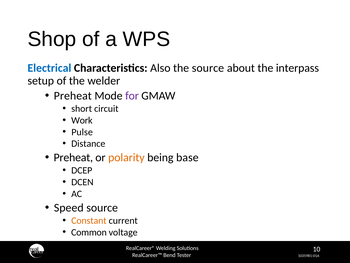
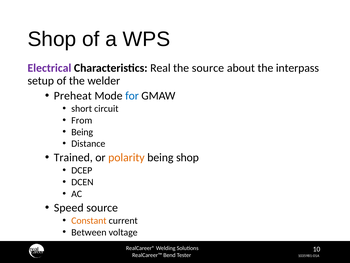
Electrical colour: blue -> purple
Also: Also -> Real
for colour: purple -> blue
Work: Work -> From
Pulse at (82, 132): Pulse -> Being
Preheat at (73, 157): Preheat -> Trained
being base: base -> shop
Common: Common -> Between
